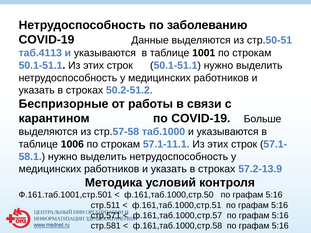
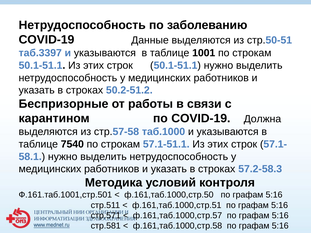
таб.4113: таб.4113 -> таб.3397
Больше: Больше -> Должна
1006: 1006 -> 7540
57.1-11.1: 57.1-11.1 -> 57.1-51.1
57.2-13.9: 57.2-13.9 -> 57.2-58.3
